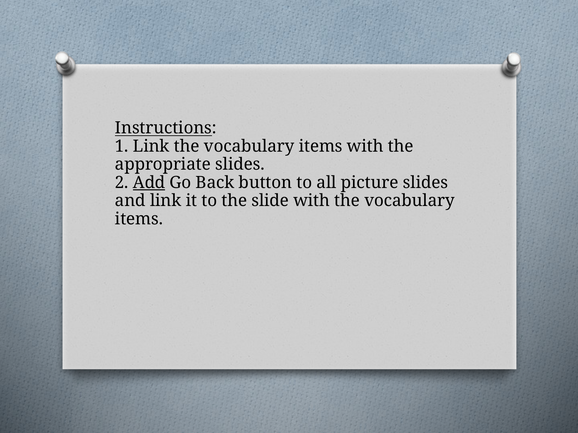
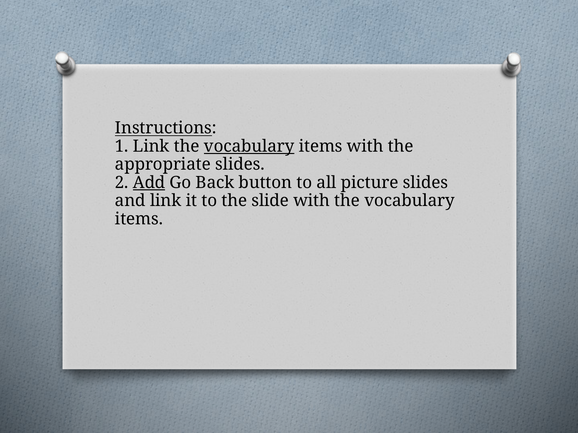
vocabulary at (249, 146) underline: none -> present
